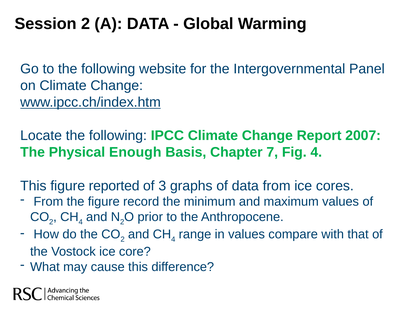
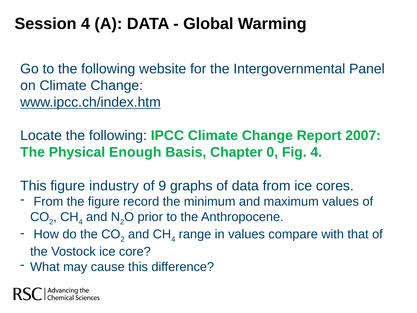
Session 2: 2 -> 4
7: 7 -> 0
reported: reported -> industry
3: 3 -> 9
